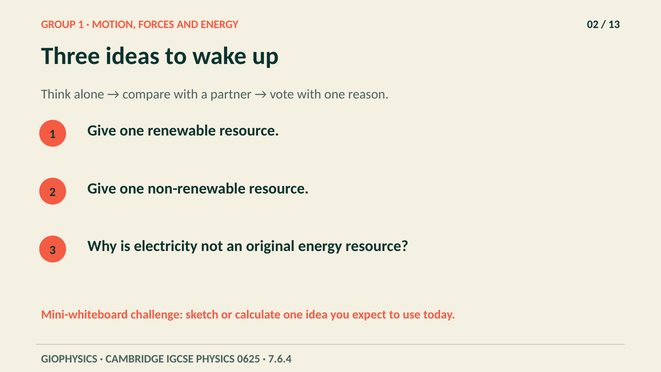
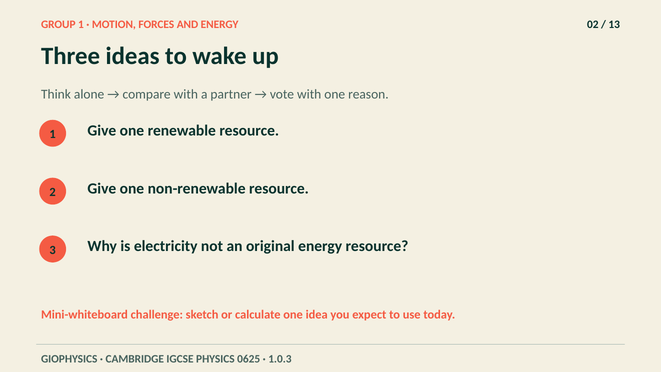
7.6.4: 7.6.4 -> 1.0.3
